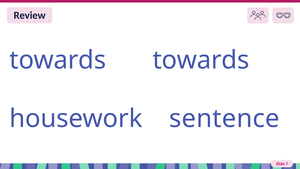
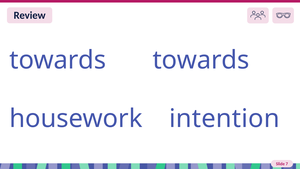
sentence: sentence -> intention
